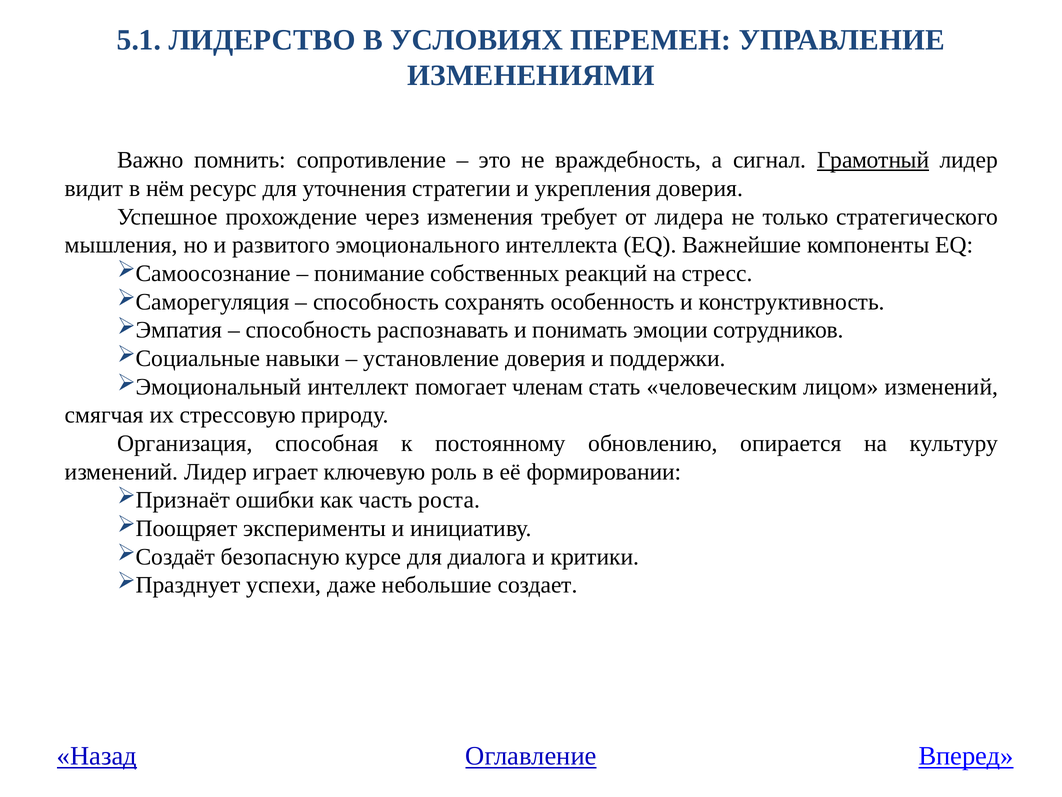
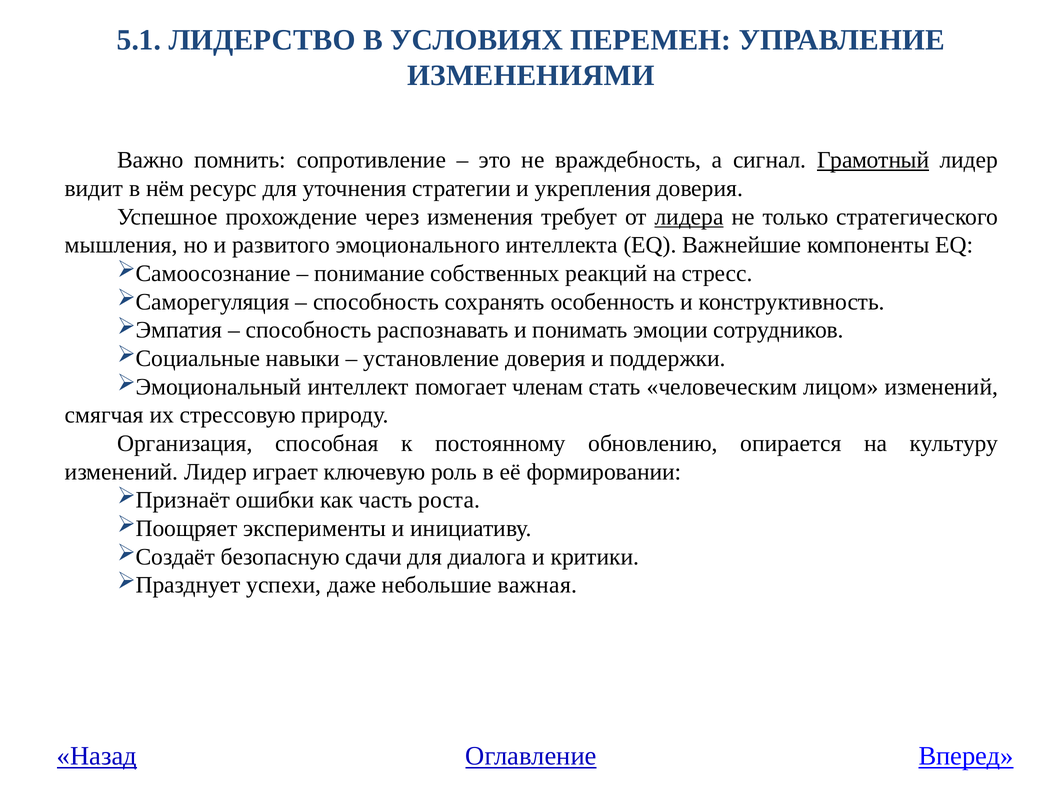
лидера underline: none -> present
курсе: курсе -> сдачи
создает: создает -> важная
